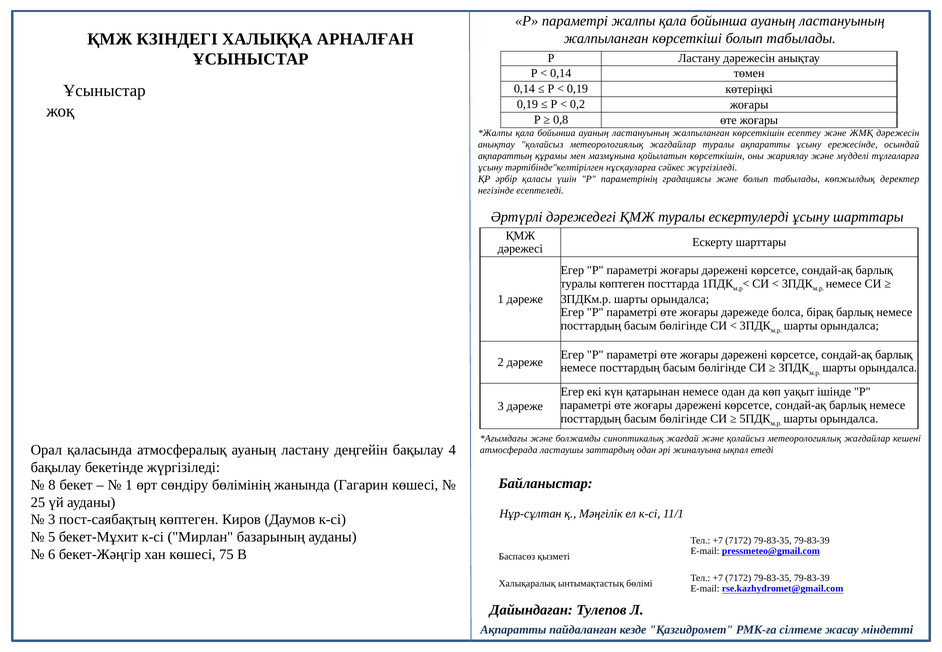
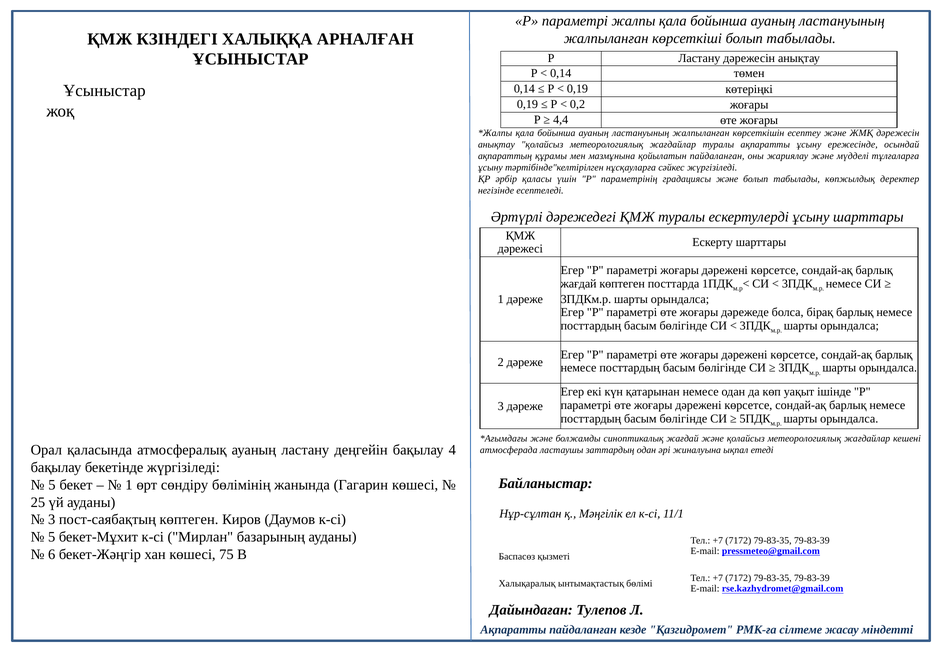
0,8: 0,8 -> 4,4
қойылатын көрсеткішін: көрсеткішін -> пайдаланған
туралы at (579, 284): туралы -> жағдай
8 at (52, 485): 8 -> 5
